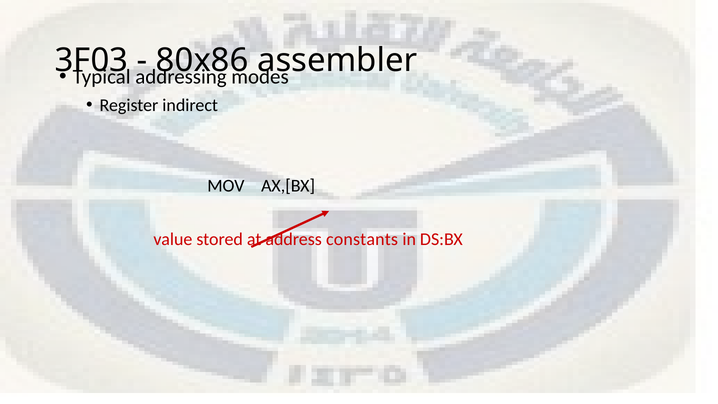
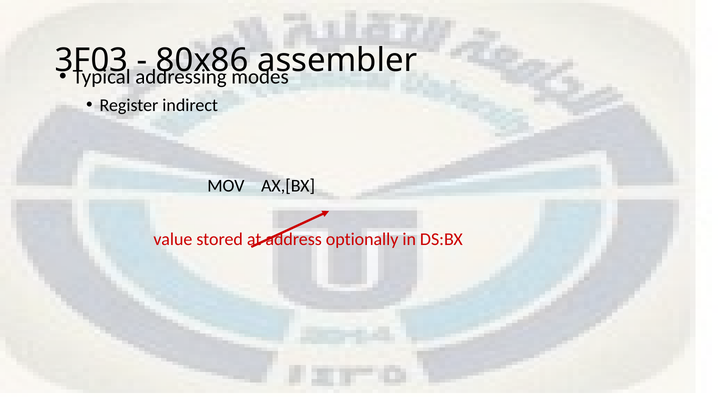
constants: constants -> optionally
